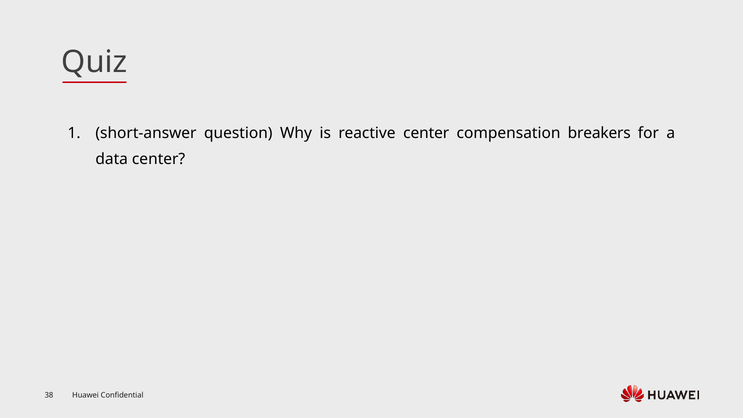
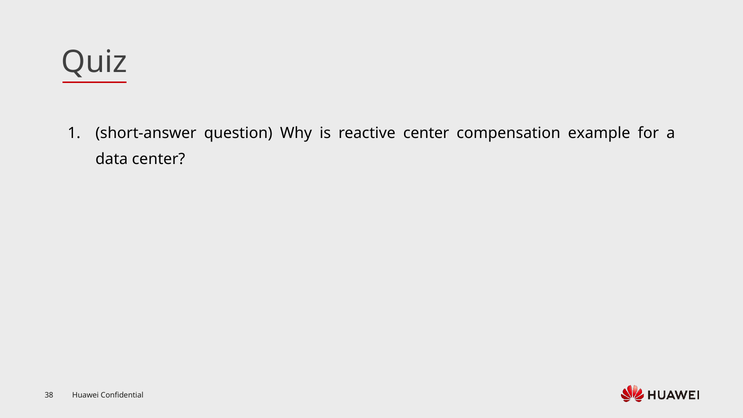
breakers: breakers -> example
